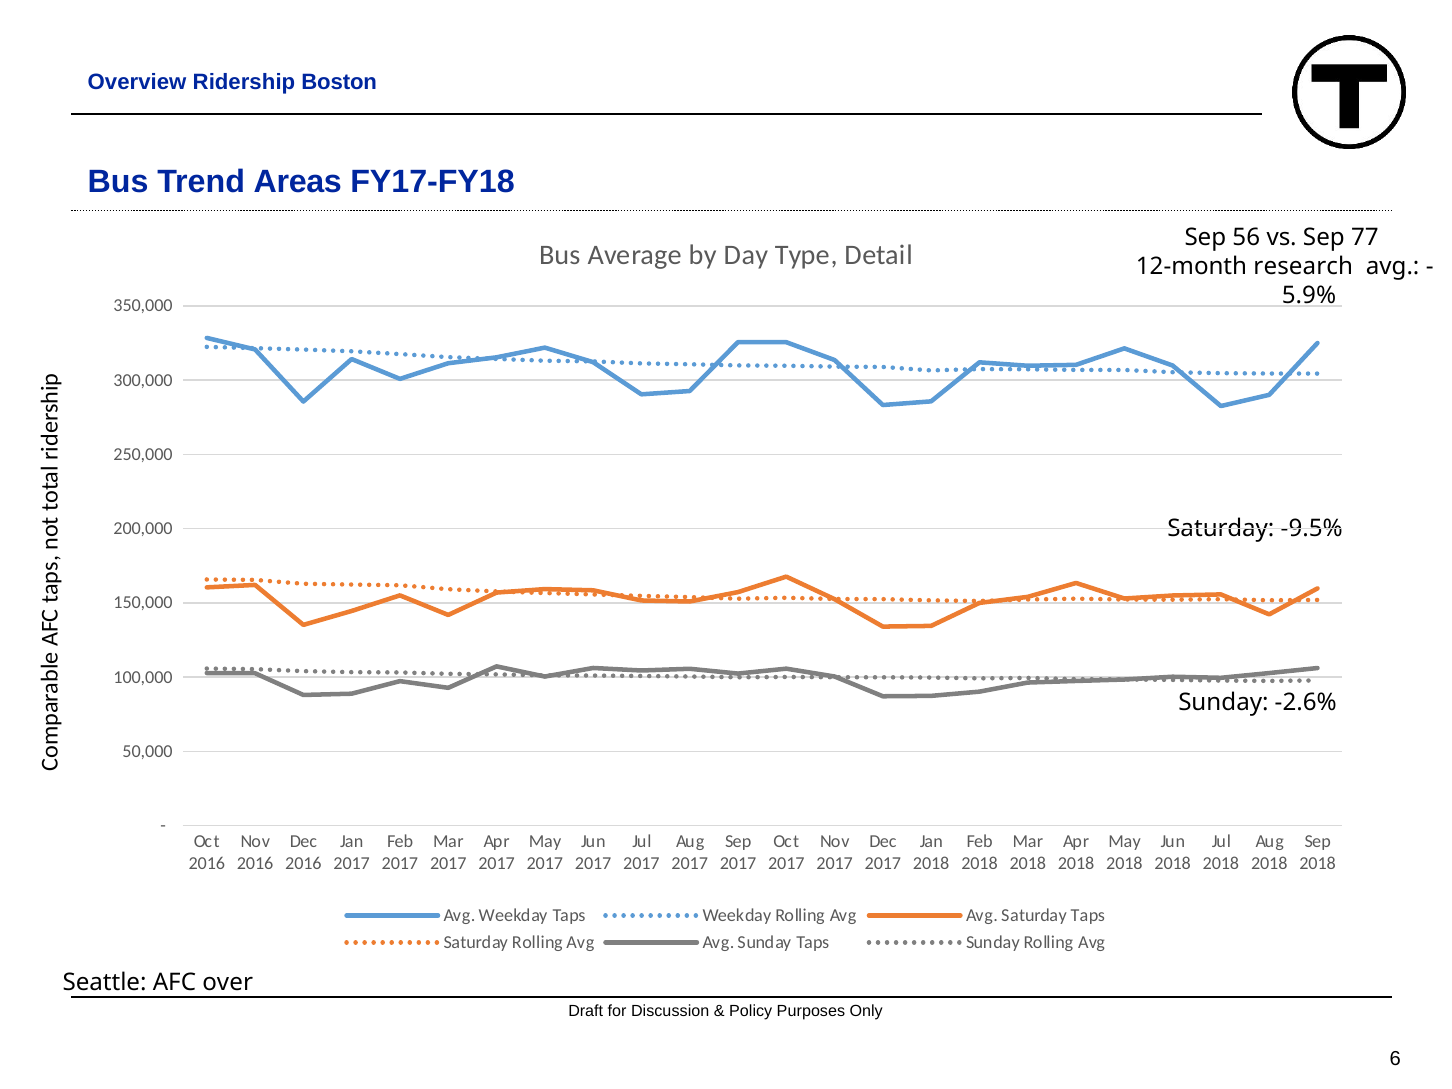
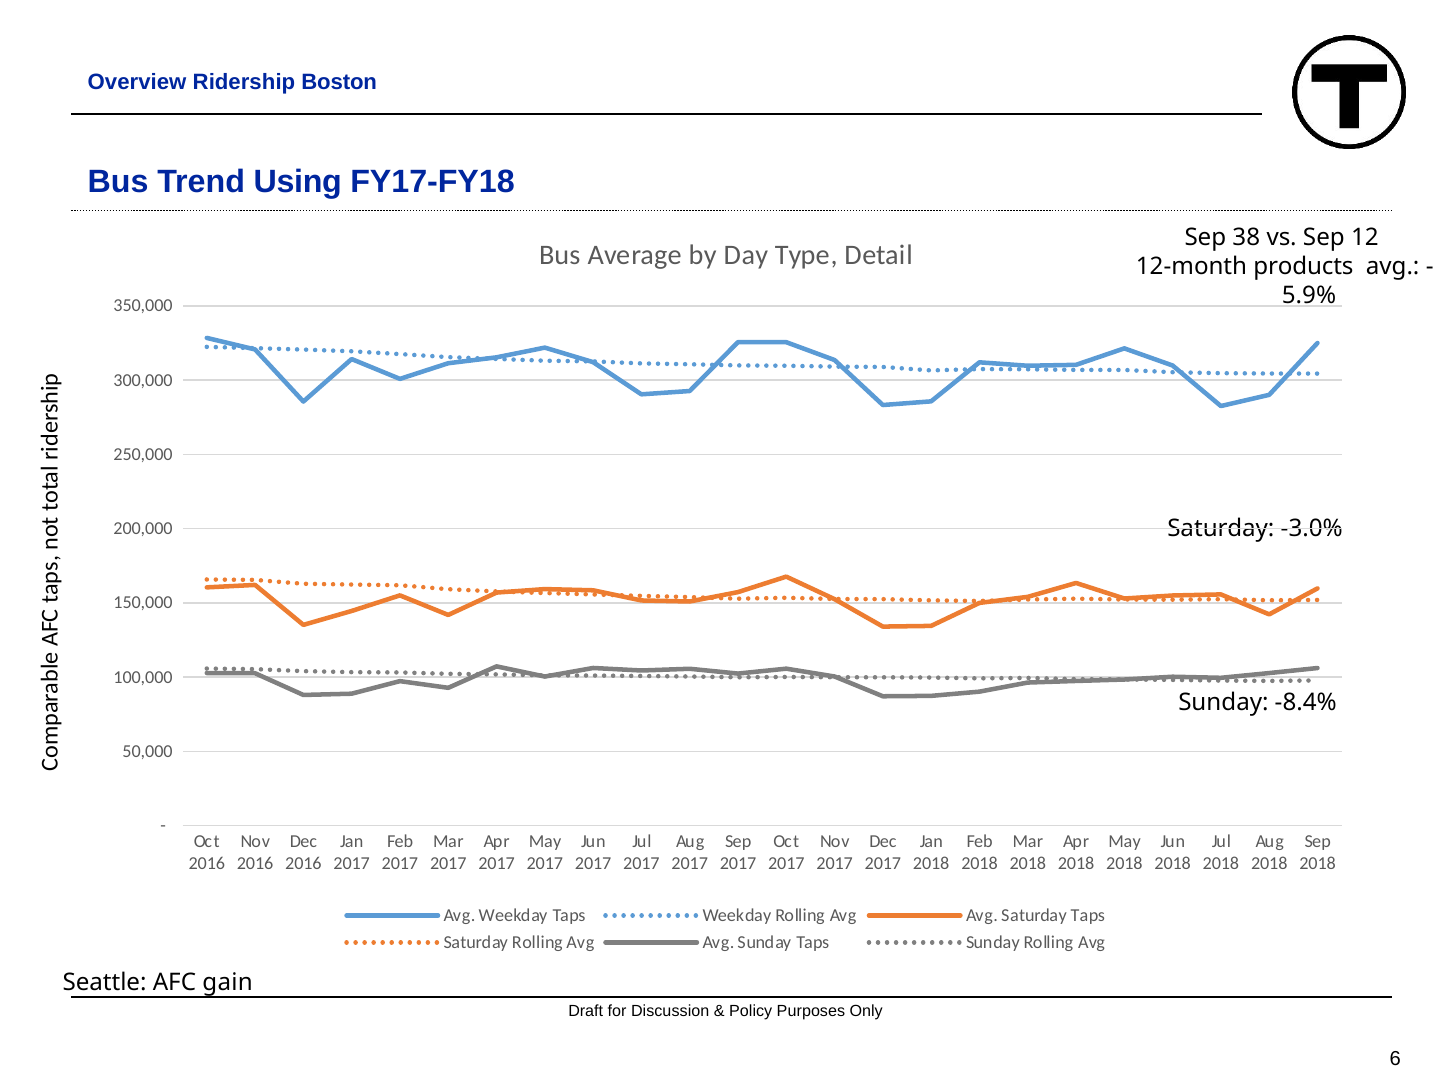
Areas: Areas -> Using
56: 56 -> 38
77: 77 -> 12
research: research -> products
-9.5%: -9.5% -> -3.0%
-2.6%: -2.6% -> -8.4%
over: over -> gain
